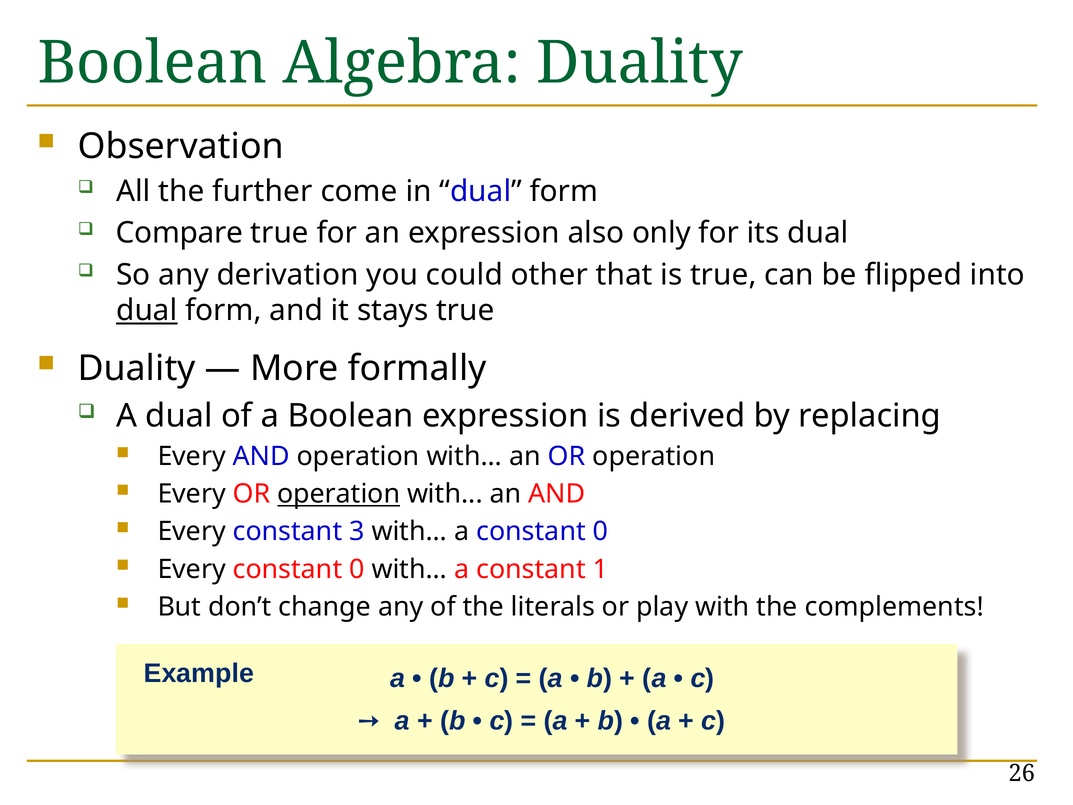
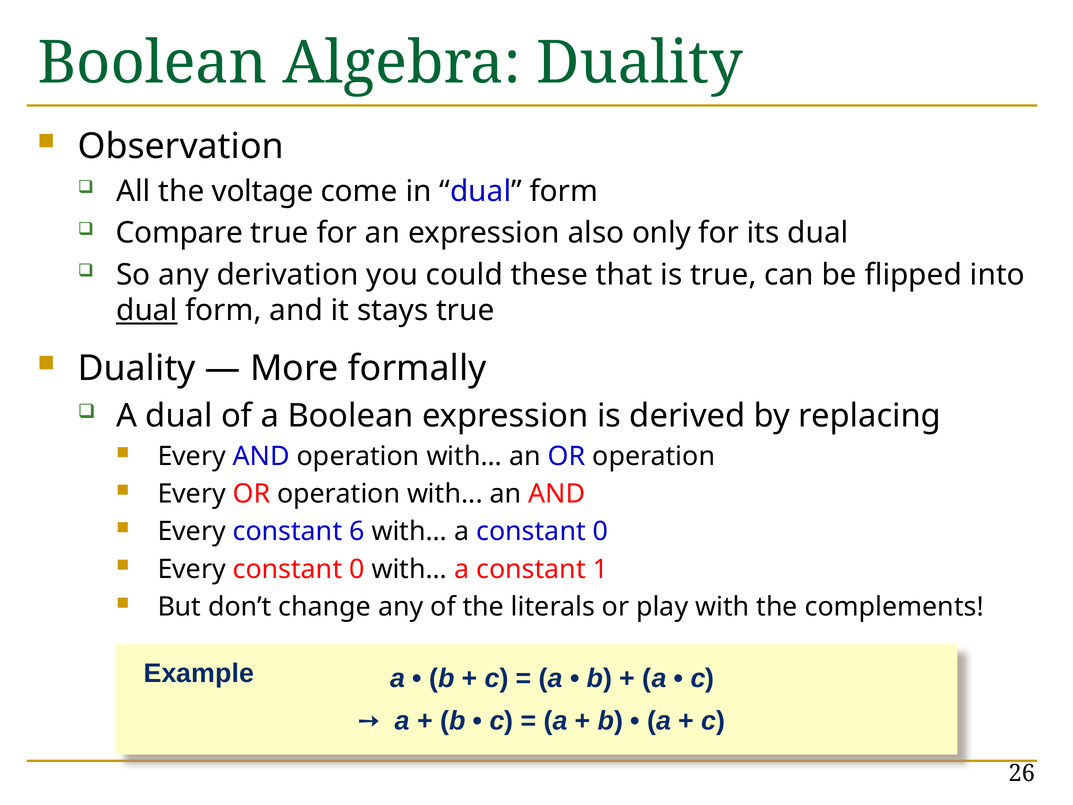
further: further -> voltage
other: other -> these
operation at (339, 494) underline: present -> none
3: 3 -> 6
